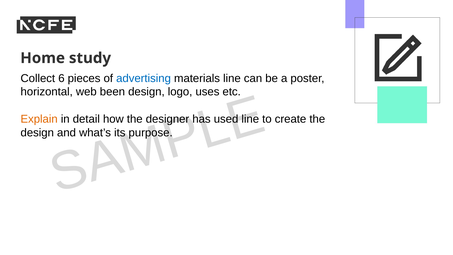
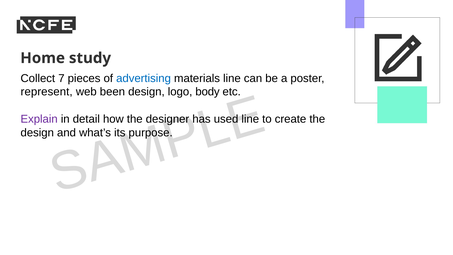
6: 6 -> 7
horizontal: horizontal -> represent
uses: uses -> body
Explain colour: orange -> purple
